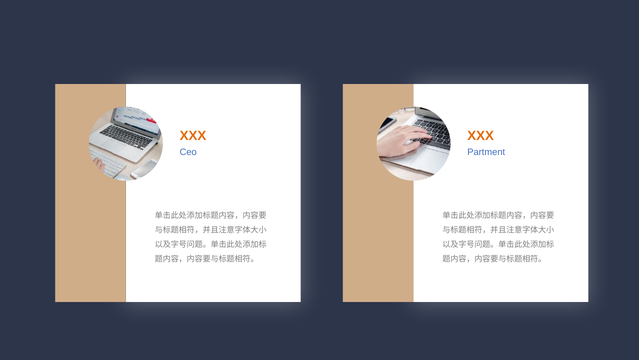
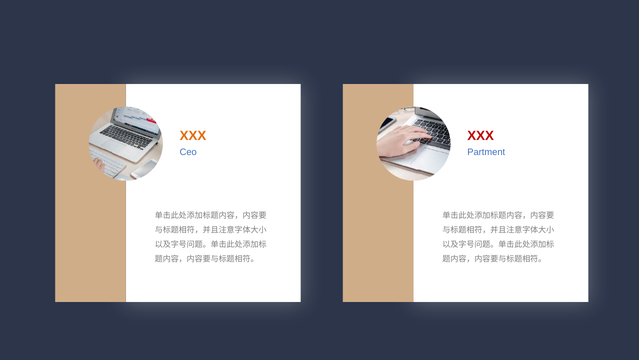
XXX at (481, 136) colour: orange -> red
